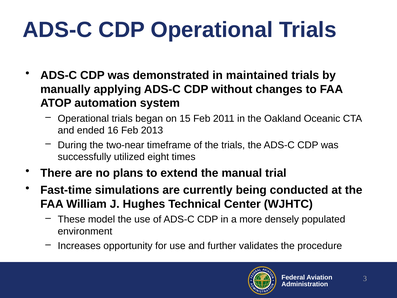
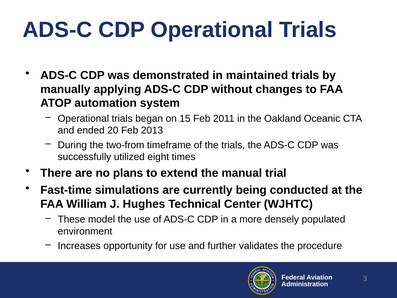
16: 16 -> 20
two-near: two-near -> two-from
